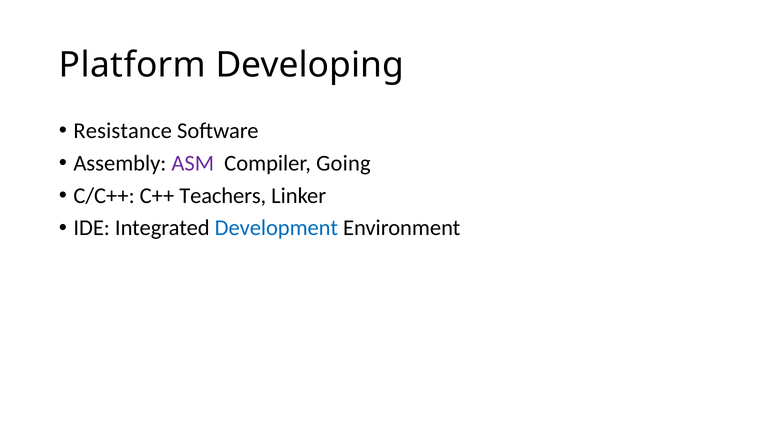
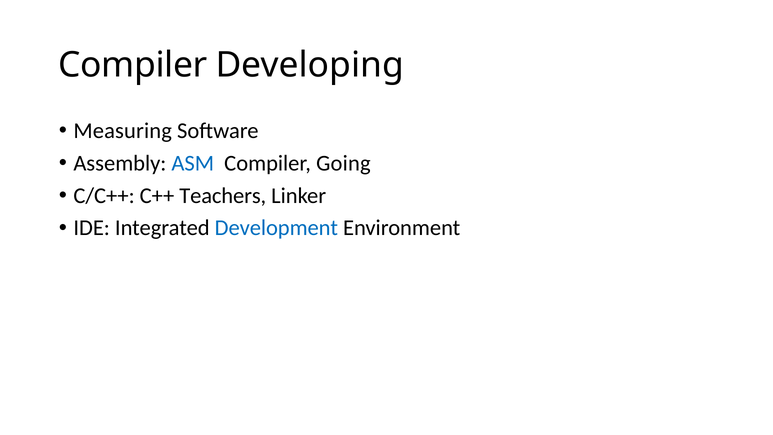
Platform at (132, 65): Platform -> Compiler
Resistance: Resistance -> Measuring
ASM colour: purple -> blue
